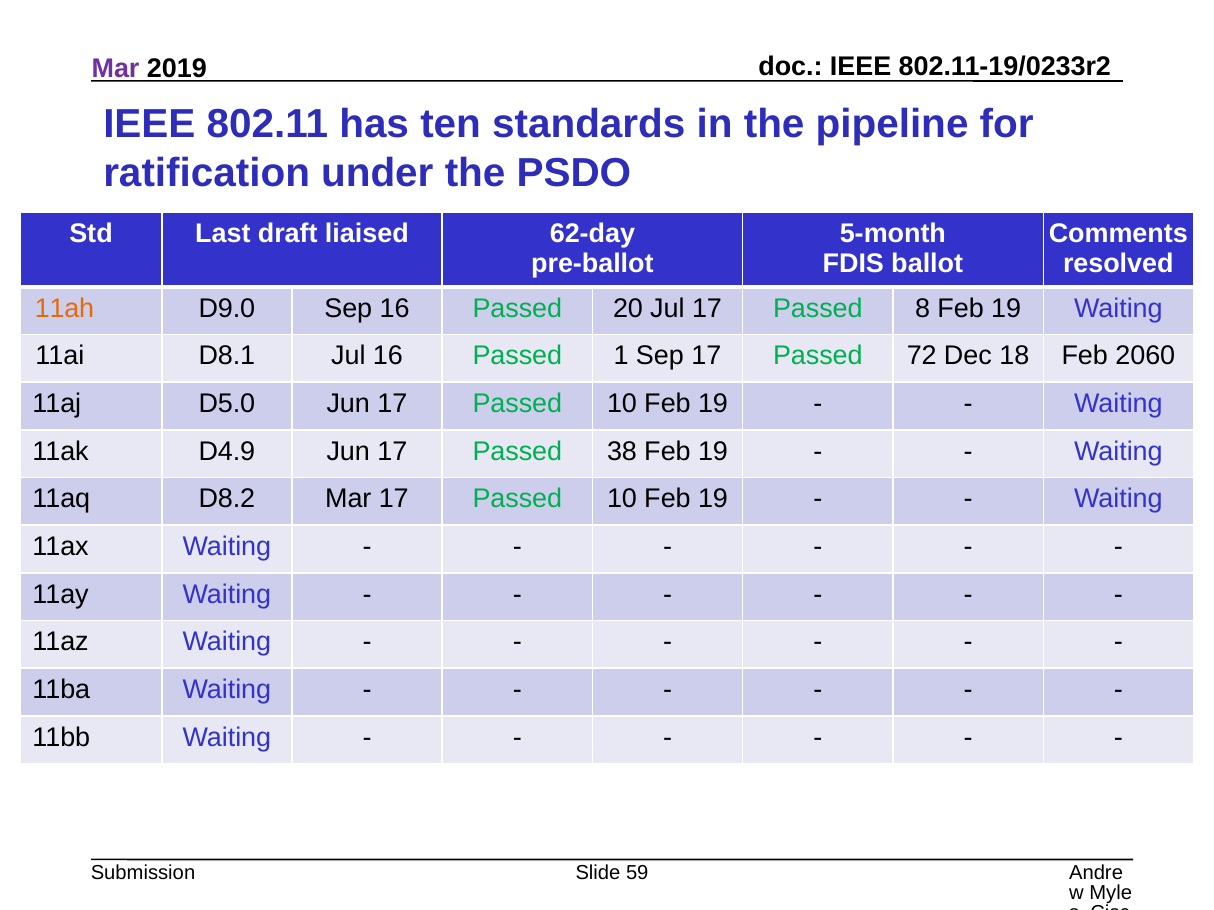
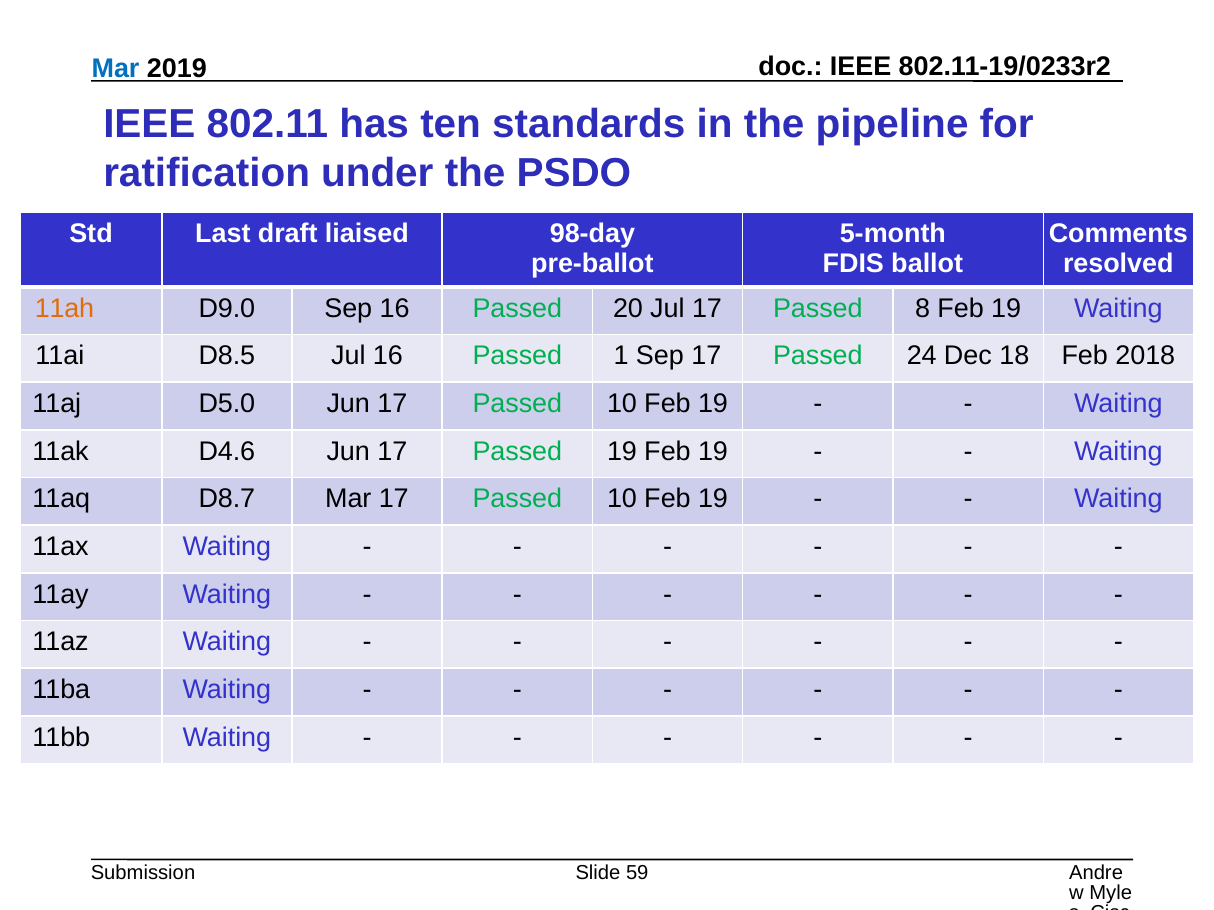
Mar at (116, 69) colour: purple -> blue
62-day: 62-day -> 98-day
D8.1: D8.1 -> D8.5
72: 72 -> 24
2060: 2060 -> 2018
D4.9: D4.9 -> D4.6
Passed 38: 38 -> 19
D8.2: D8.2 -> D8.7
